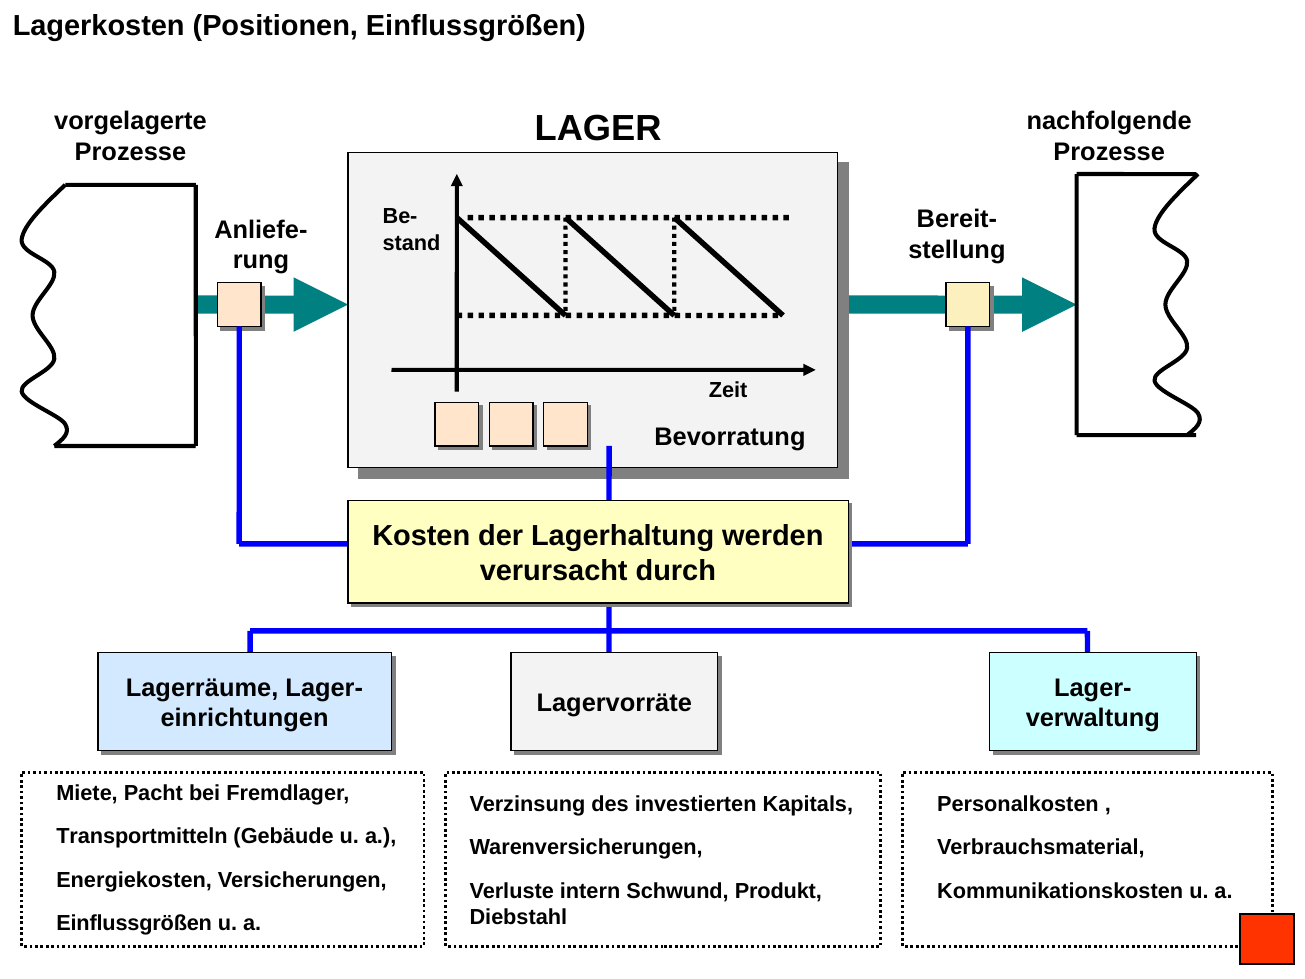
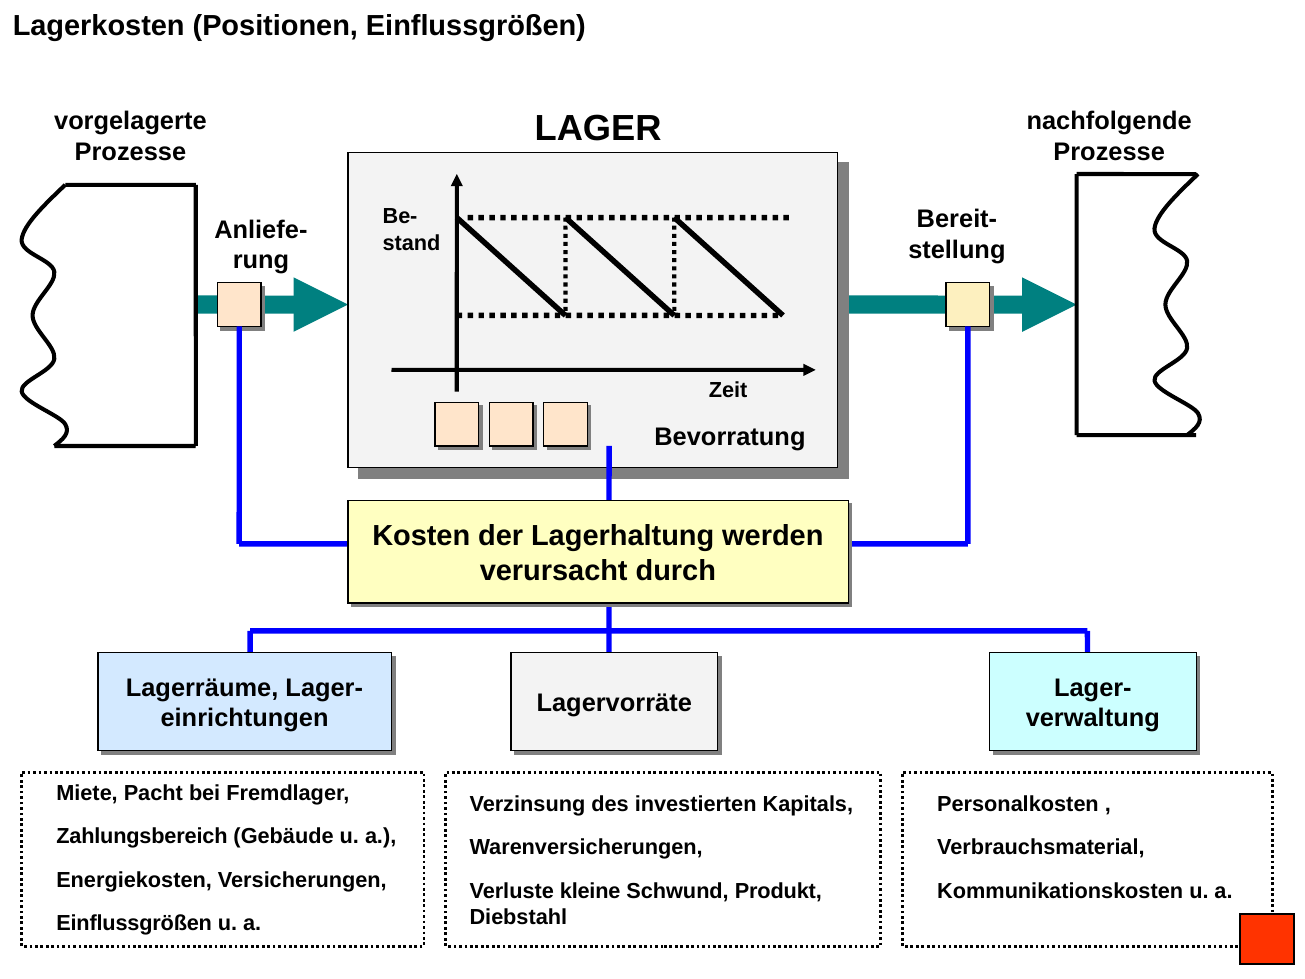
Transportmitteln: Transportmitteln -> Zahlungsbereich
intern: intern -> kleine
